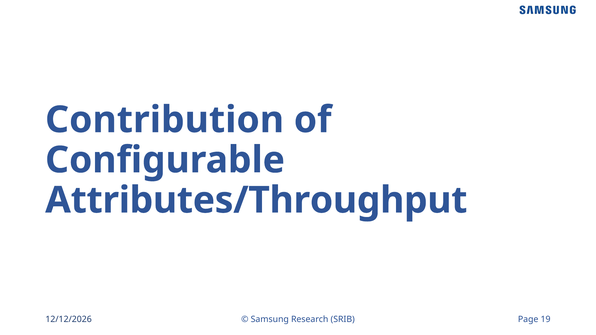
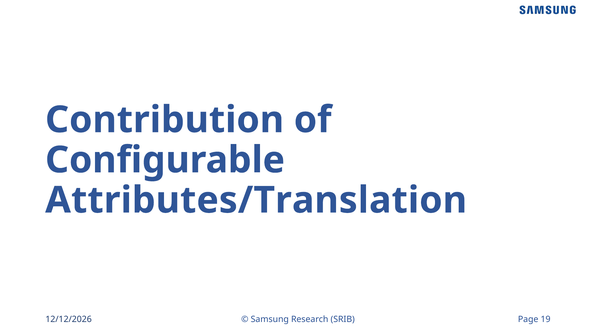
Attributes/Throughput: Attributes/Throughput -> Attributes/Translation
